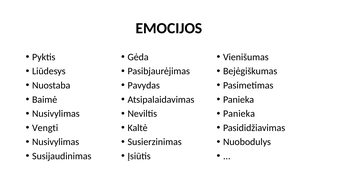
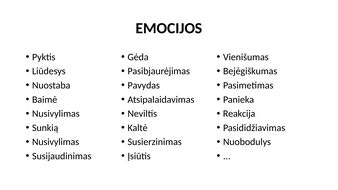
Panieka at (239, 114): Panieka -> Reakcija
Vengti: Vengti -> Sunkią
